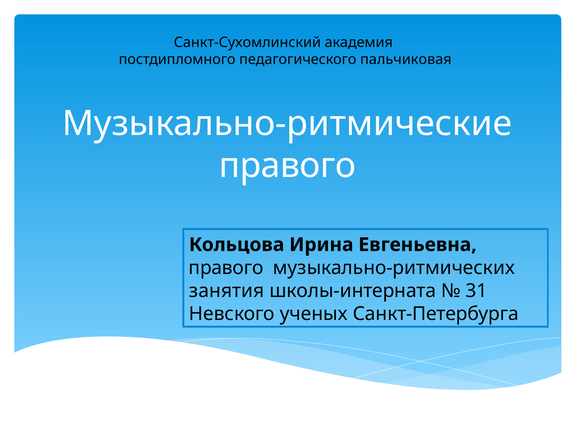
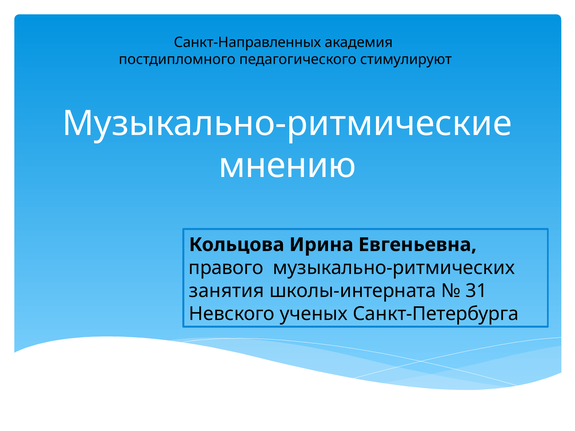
Санкт-Сухомлинский: Санкт-Сухомлинский -> Санкт-Направленных
пальчиковая: пальчиковая -> стимулируют
правого at (287, 166): правого -> мнению
